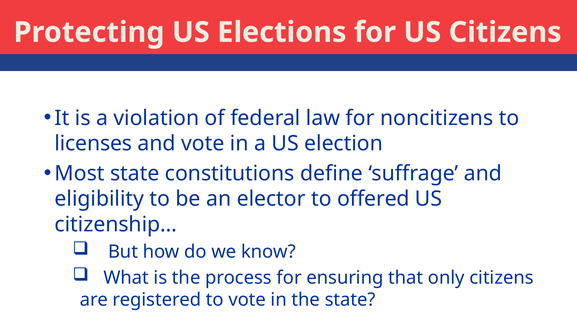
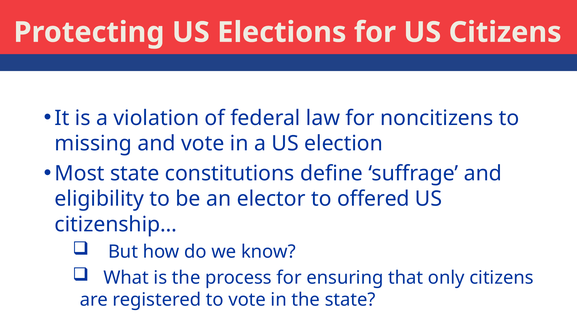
licenses: licenses -> missing
